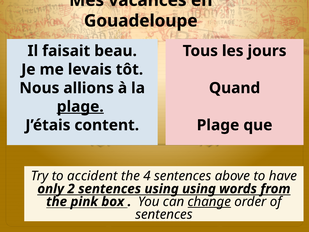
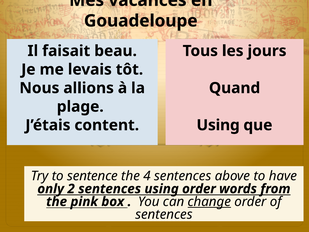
plage at (80, 106) underline: present -> none
Plage at (218, 125): Plage -> Using
accident: accident -> sentence
using using: using -> order
